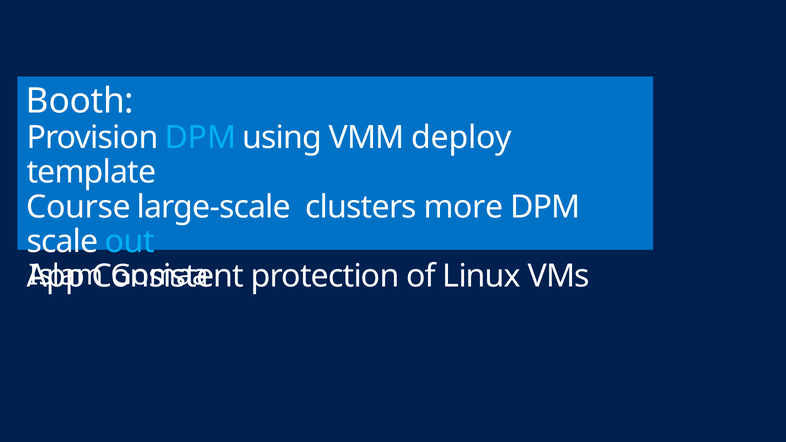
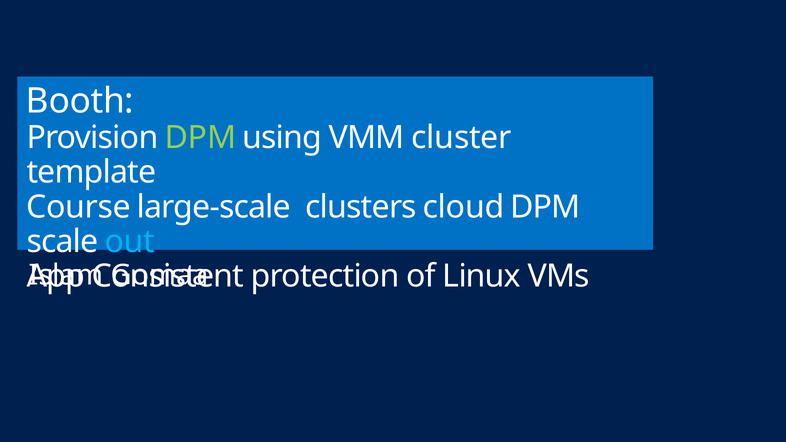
DPM at (200, 138) colour: light blue -> light green
deploy: deploy -> cluster
more: more -> cloud
